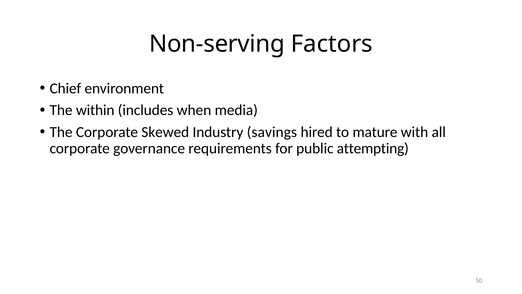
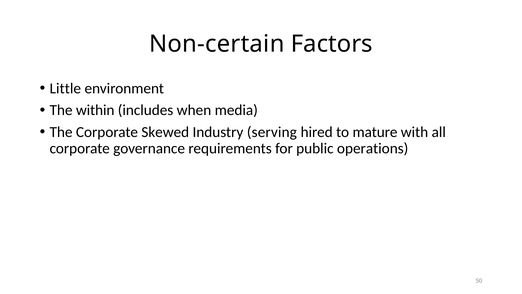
Non-serving: Non-serving -> Non-certain
Chief: Chief -> Little
savings: savings -> serving
attempting: attempting -> operations
